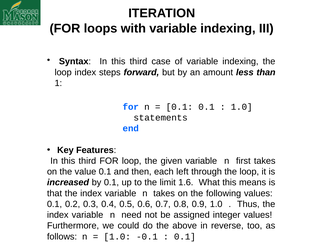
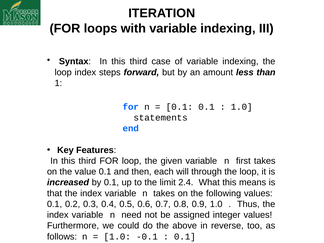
left: left -> will
1.6: 1.6 -> 2.4
